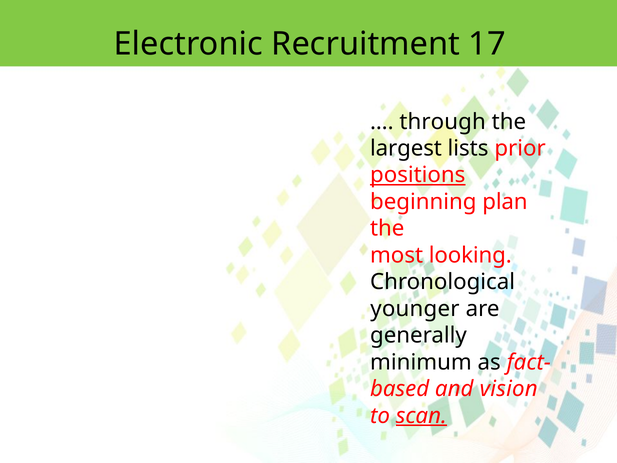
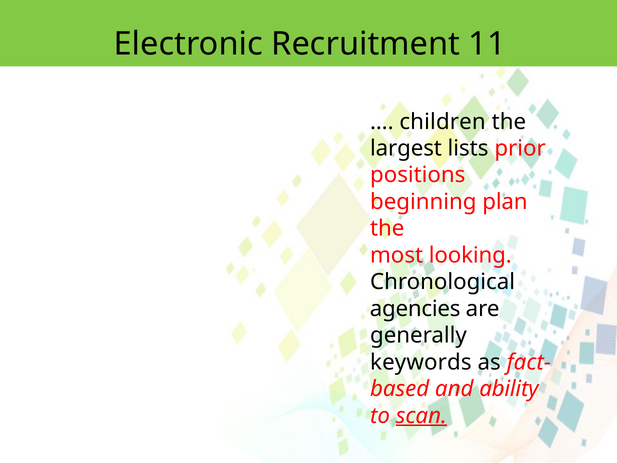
17: 17 -> 11
through: through -> children
positions underline: present -> none
younger: younger -> agencies
minimum: minimum -> keywords
vision: vision -> ability
